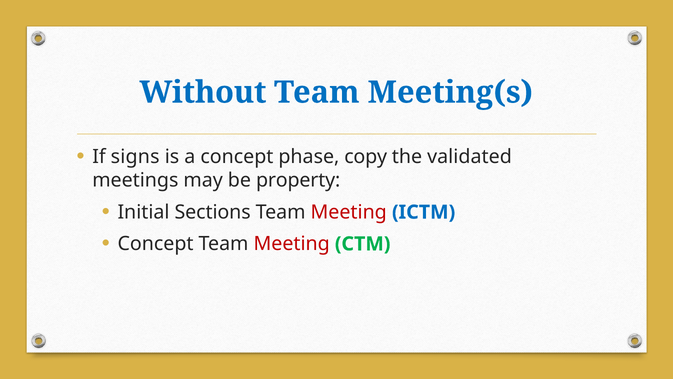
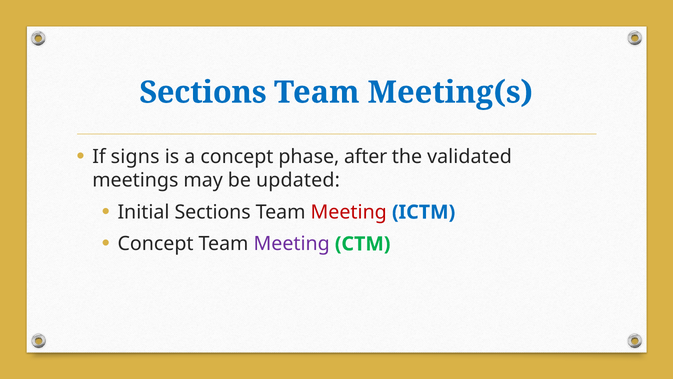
Without at (203, 92): Without -> Sections
copy: copy -> after
property: property -> updated
Meeting at (292, 244) colour: red -> purple
